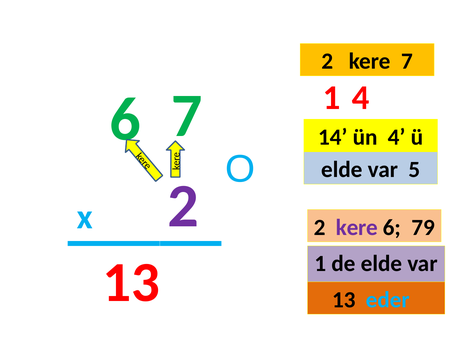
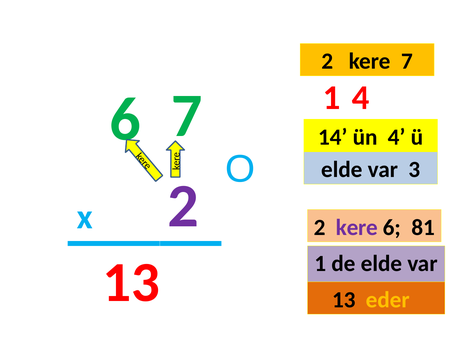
5: 5 -> 3
79: 79 -> 81
eder colour: light blue -> yellow
